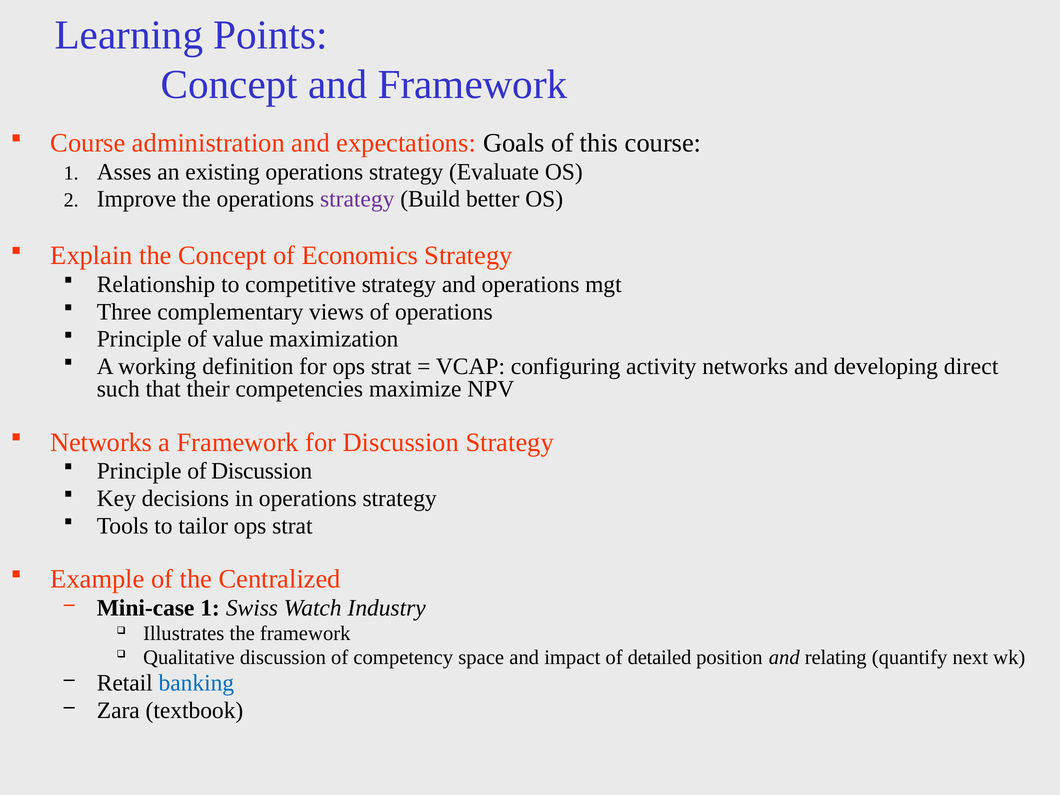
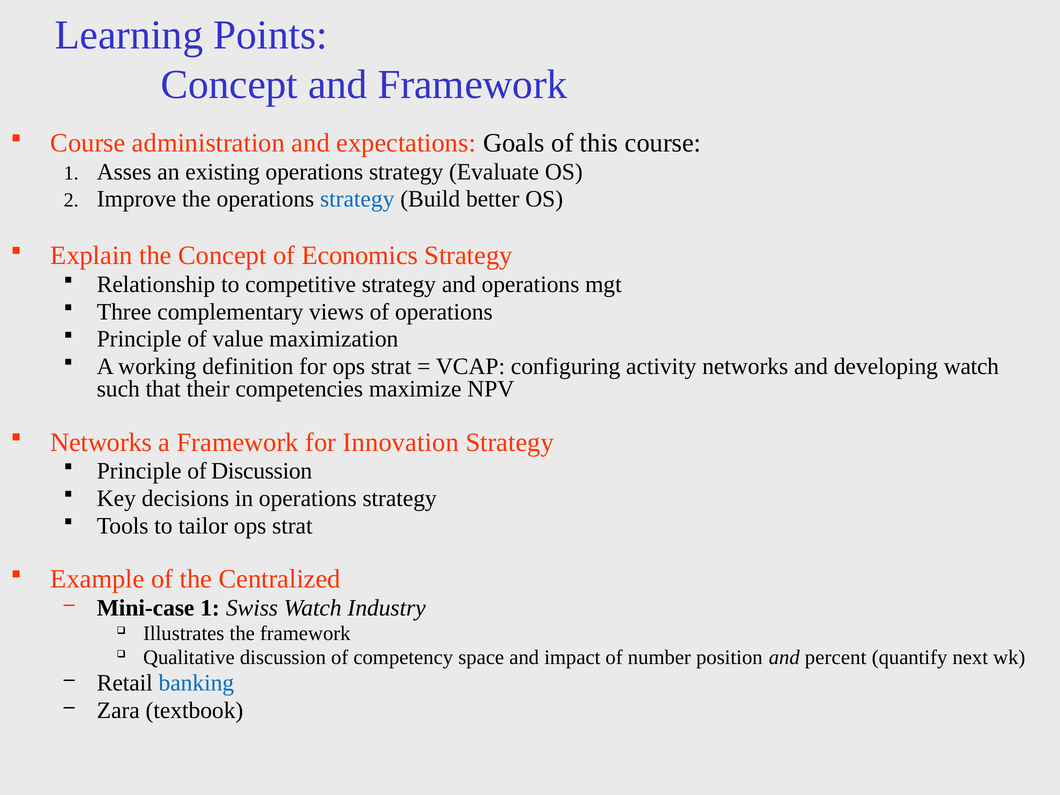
strategy at (357, 199) colour: purple -> blue
developing direct: direct -> watch
for Discussion: Discussion -> Innovation
detailed: detailed -> number
relating: relating -> percent
